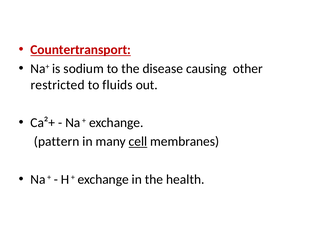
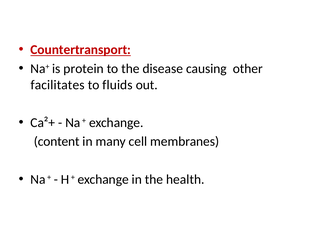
sodium: sodium -> protein
restricted: restricted -> facilitates
pattern: pattern -> content
cell underline: present -> none
